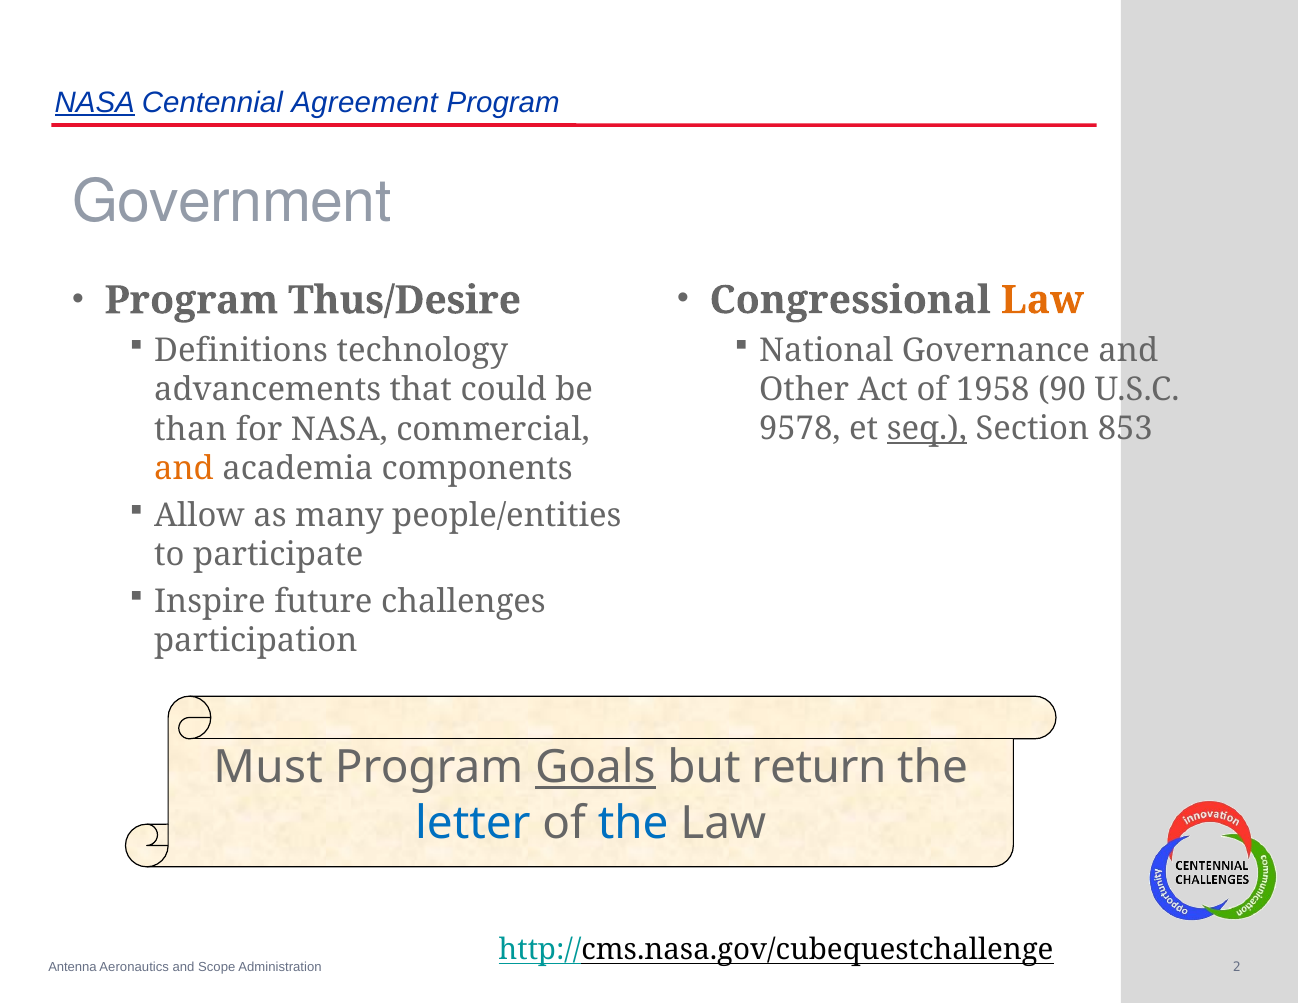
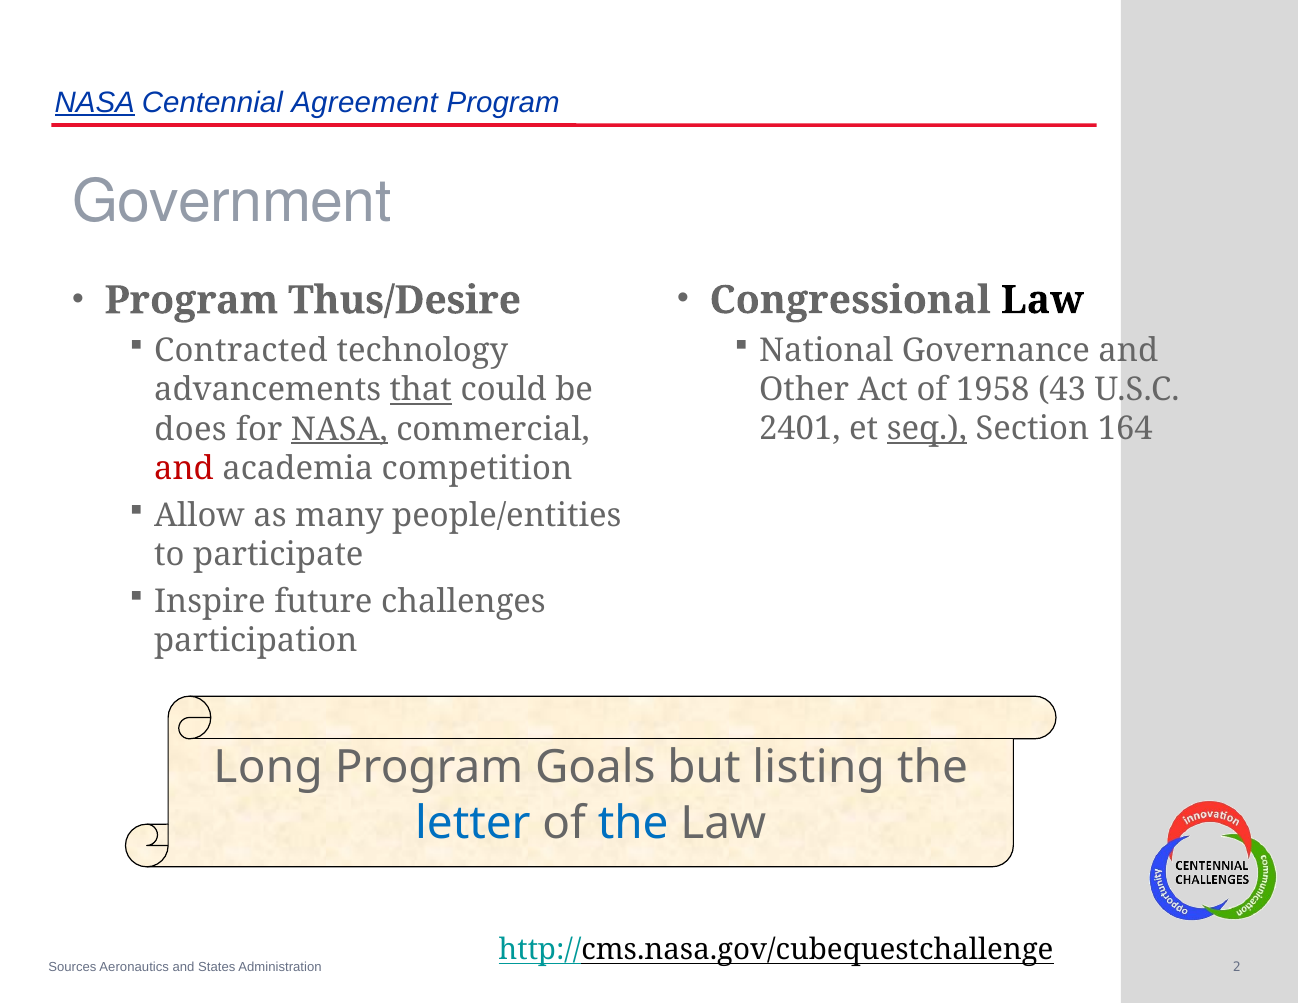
Law at (1042, 300) colour: orange -> black
Definitions: Definitions -> Contracted
90: 90 -> 43
that underline: none -> present
9578: 9578 -> 2401
853: 853 -> 164
than: than -> does
NASA at (339, 429) underline: none -> present
and at (184, 469) colour: orange -> red
components: components -> competition
Must: Must -> Long
Goals underline: present -> none
return: return -> listing
Antenna: Antenna -> Sources
Scope: Scope -> States
